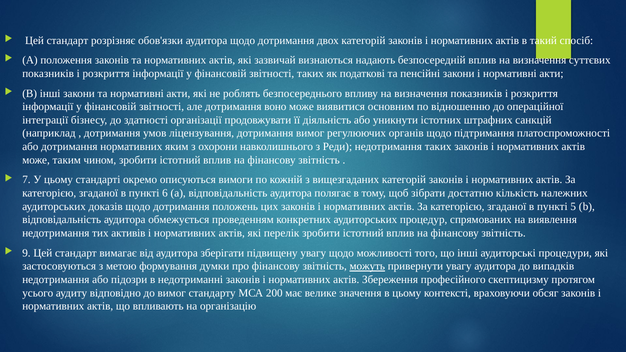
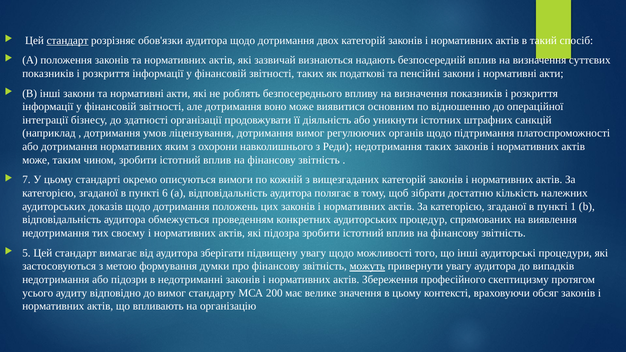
стандарт at (67, 40) underline: none -> present
5: 5 -> 1
активів: активів -> своєму
перелік: перелік -> підозра
9: 9 -> 5
